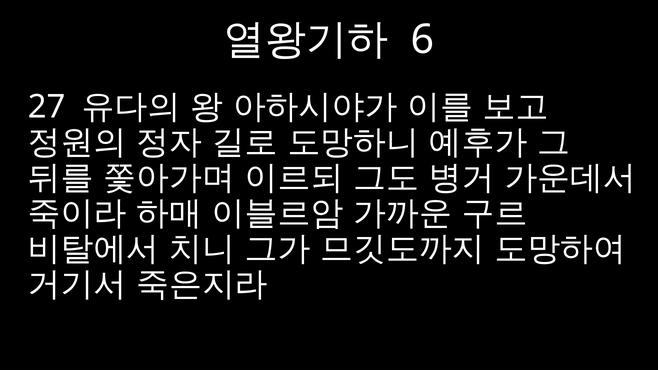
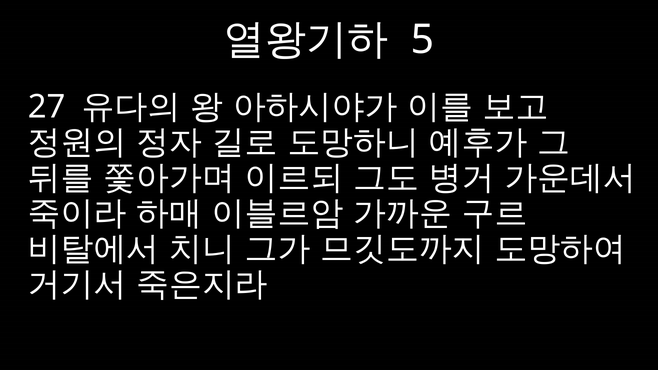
6: 6 -> 5
